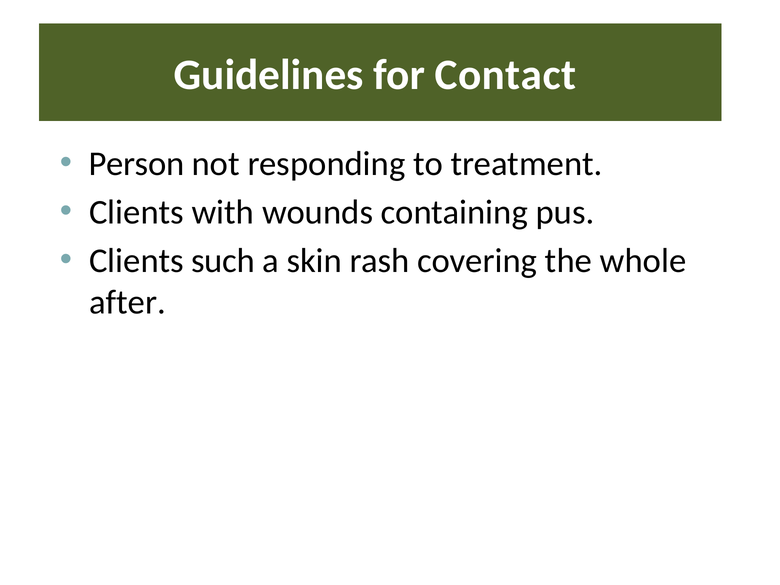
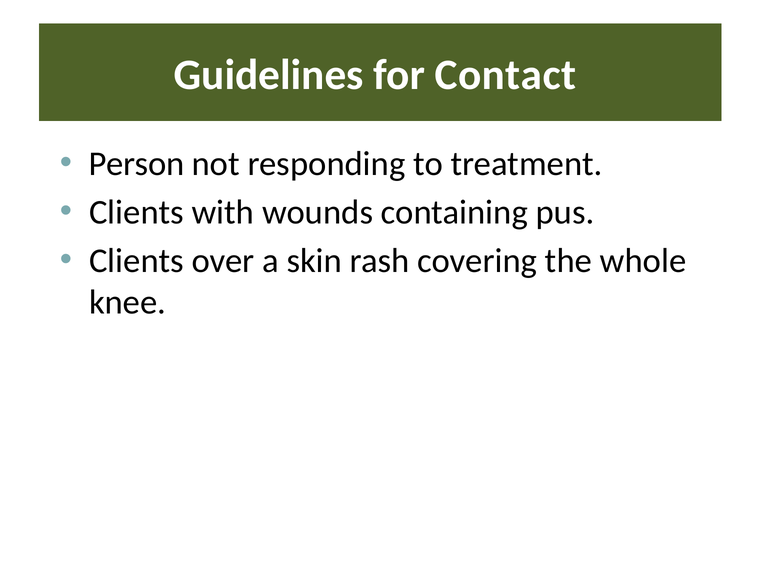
such: such -> over
after: after -> knee
